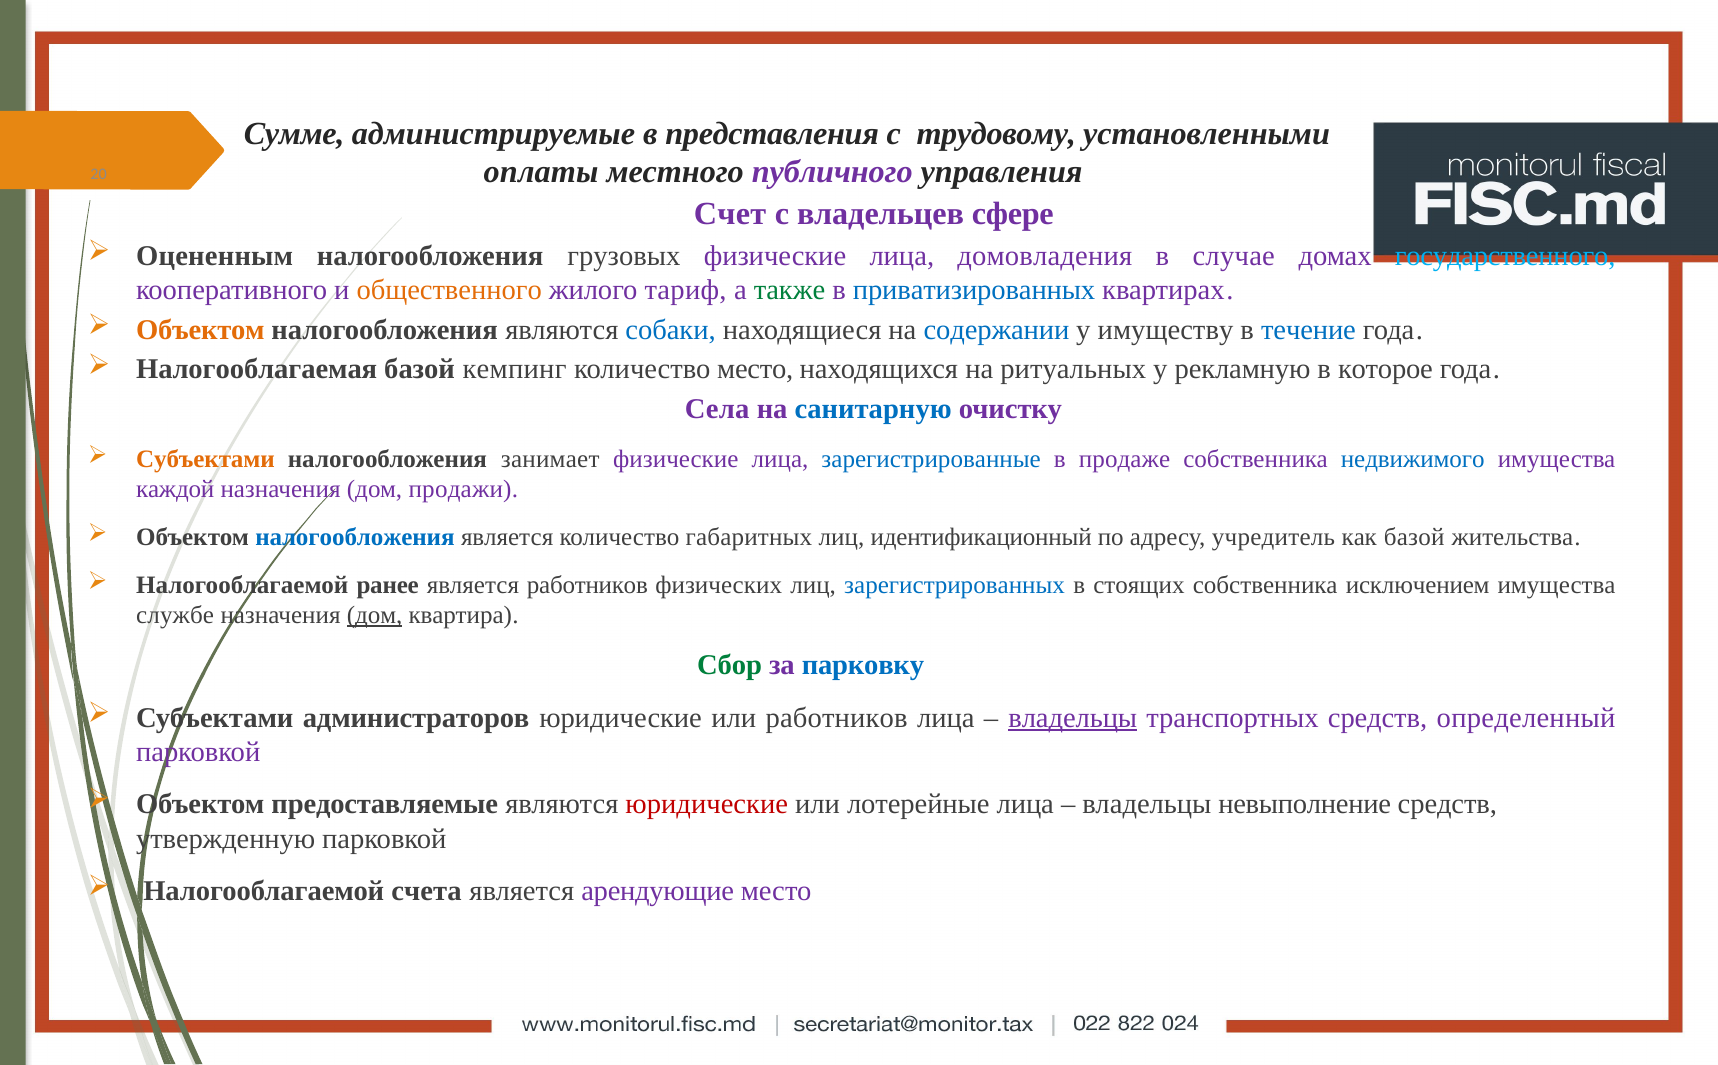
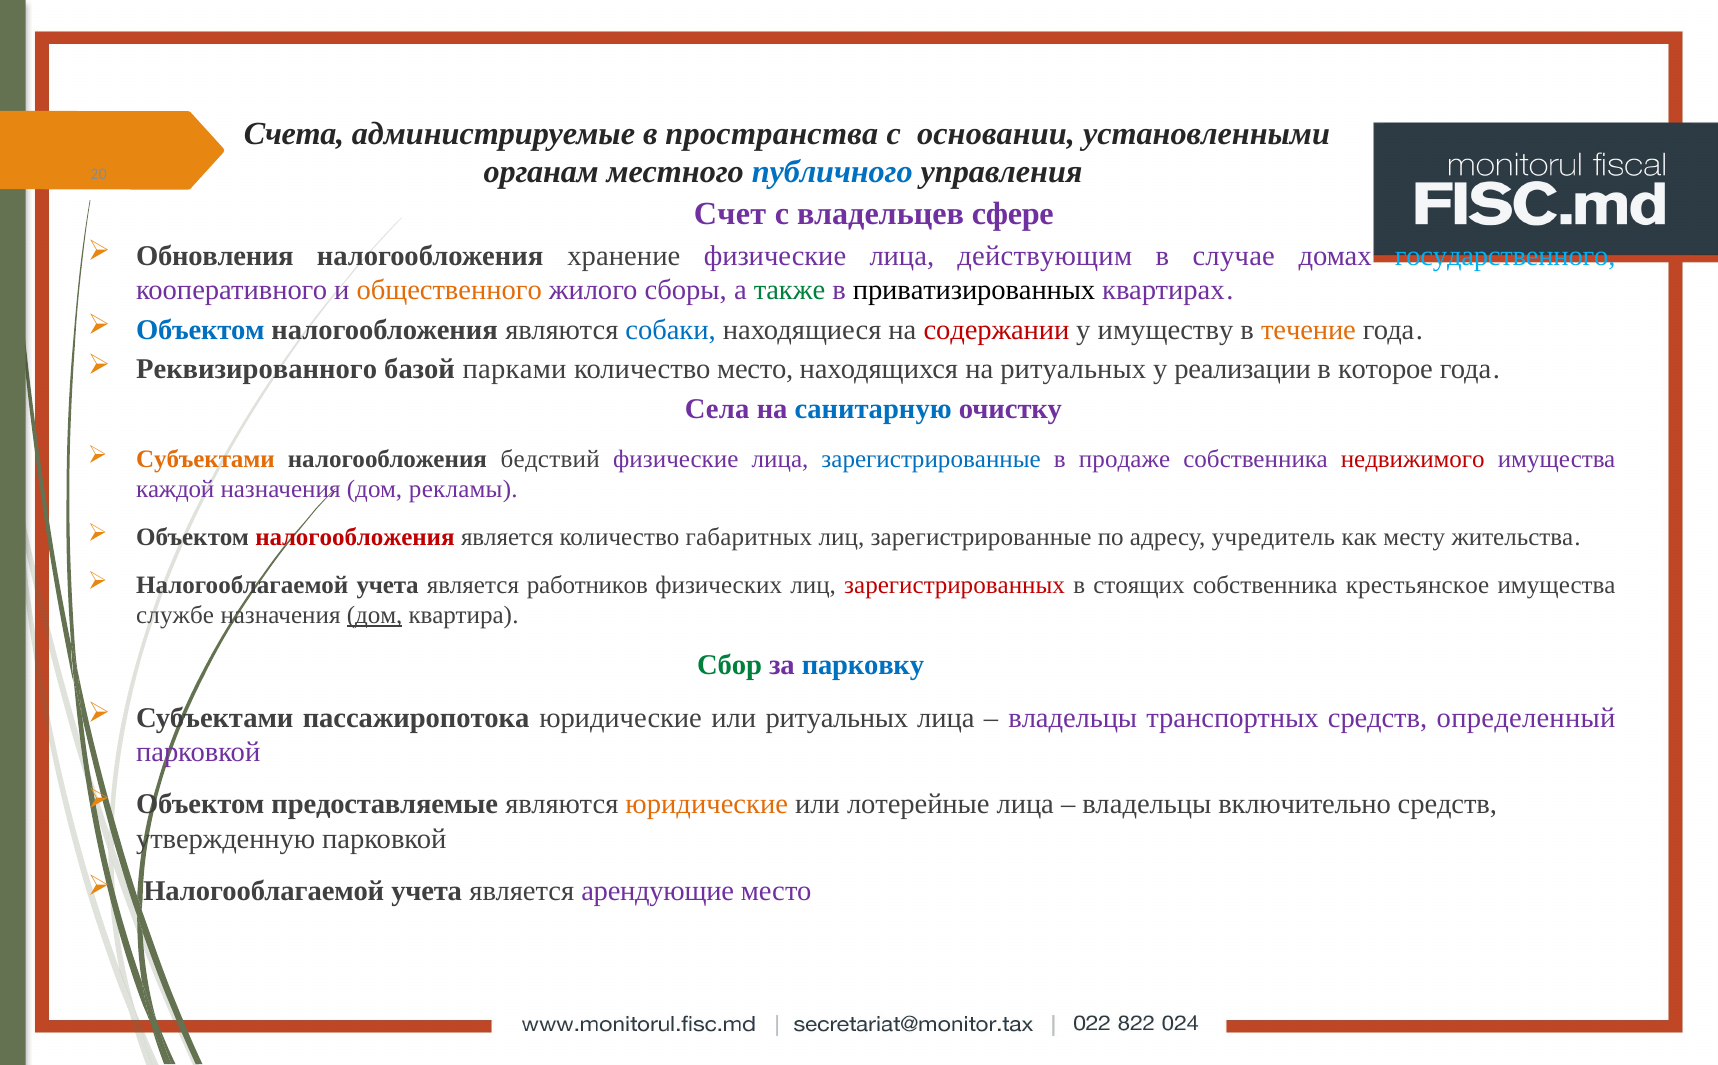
Сумме: Сумме -> Счета
представления: представления -> пространства
трудовому: трудовому -> основании
оплаты: оплаты -> органам
публичного colour: purple -> blue
Оцененным: Оцененным -> Обновления
грузовых: грузовых -> хранение
домовладения: домовладения -> действующим
тариф: тариф -> сборы
приватизированных colour: blue -> black
Объектом at (200, 330) colour: orange -> blue
содержании colour: blue -> red
течение colour: blue -> orange
Налогооблагаемая: Налогооблагаемая -> Реквизированного
кемпинг: кемпинг -> парками
рекламную: рекламную -> реализации
занимает: занимает -> бедствий
недвижимого colour: blue -> red
продажи: продажи -> рекламы
налогообложения at (355, 537) colour: blue -> red
лиц идентификационный: идентификационный -> зарегистрированные
как базой: базой -> месту
ранее at (388, 585): ранее -> учета
зарегистрированных colour: blue -> red
исключением: исключением -> крестьянское
администраторов: администраторов -> пассажиропотока
или работников: работников -> ритуальных
владельцы at (1073, 718) underline: present -> none
юридические at (707, 804) colour: red -> orange
невыполнение: невыполнение -> включительно
счета at (427, 891): счета -> учета
